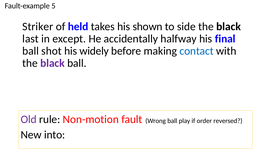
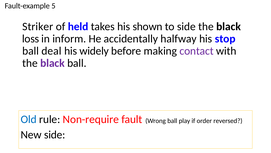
last: last -> loss
except: except -> inform
final: final -> stop
shot: shot -> deal
contact colour: blue -> purple
Old colour: purple -> blue
Non-motion: Non-motion -> Non-require
New into: into -> side
